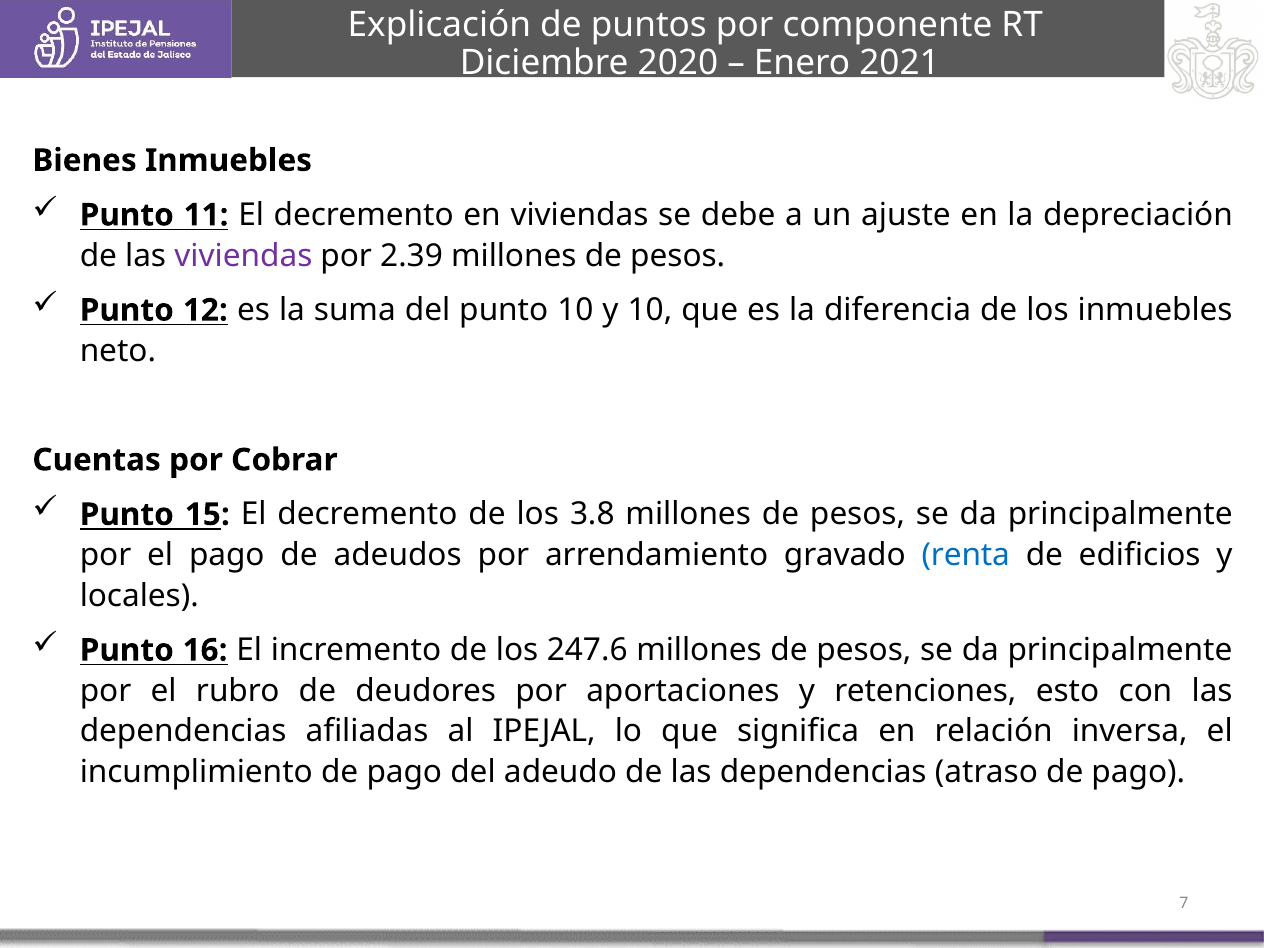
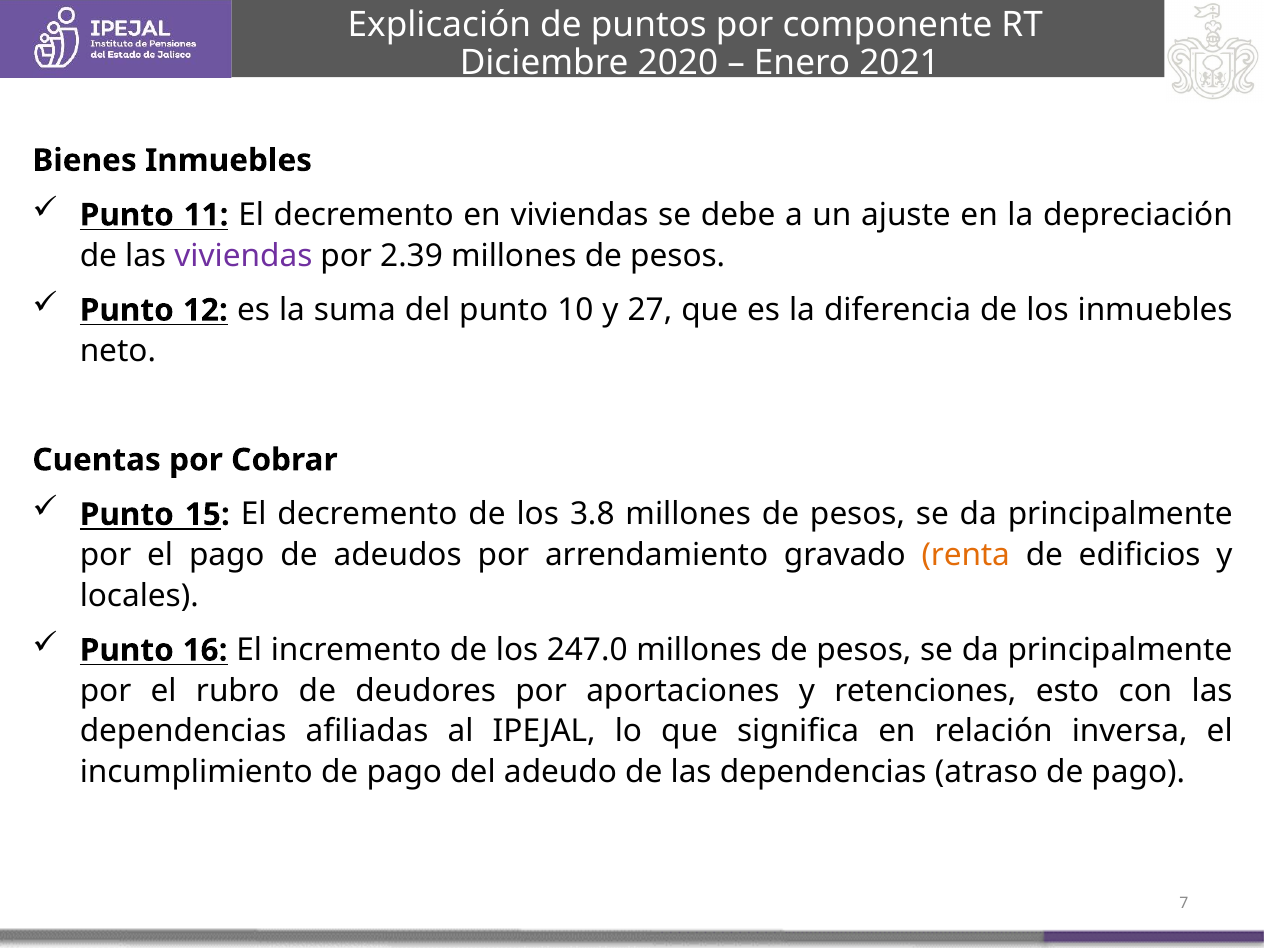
y 10: 10 -> 27
renta colour: blue -> orange
247.6: 247.6 -> 247.0
